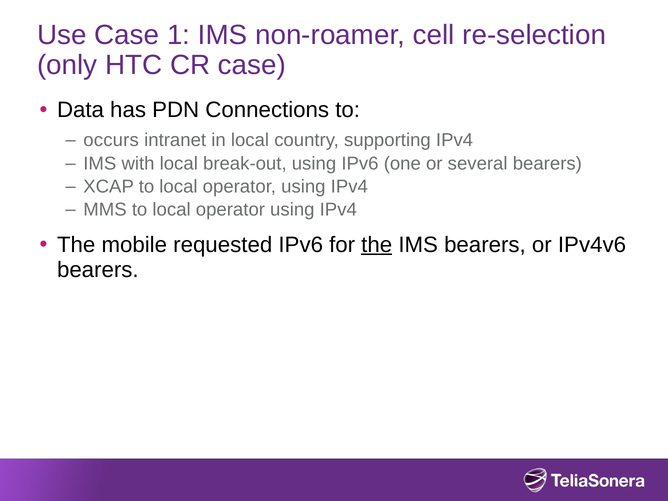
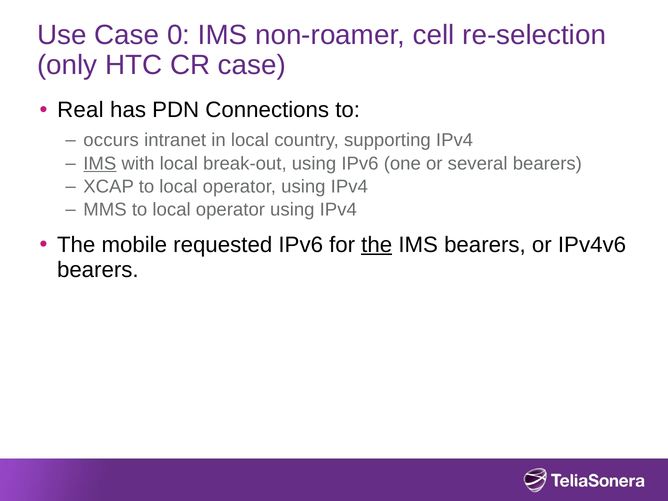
1: 1 -> 0
Data: Data -> Real
IMS at (100, 163) underline: none -> present
